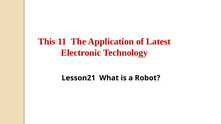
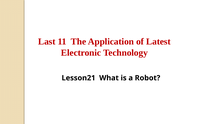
This: This -> Last
